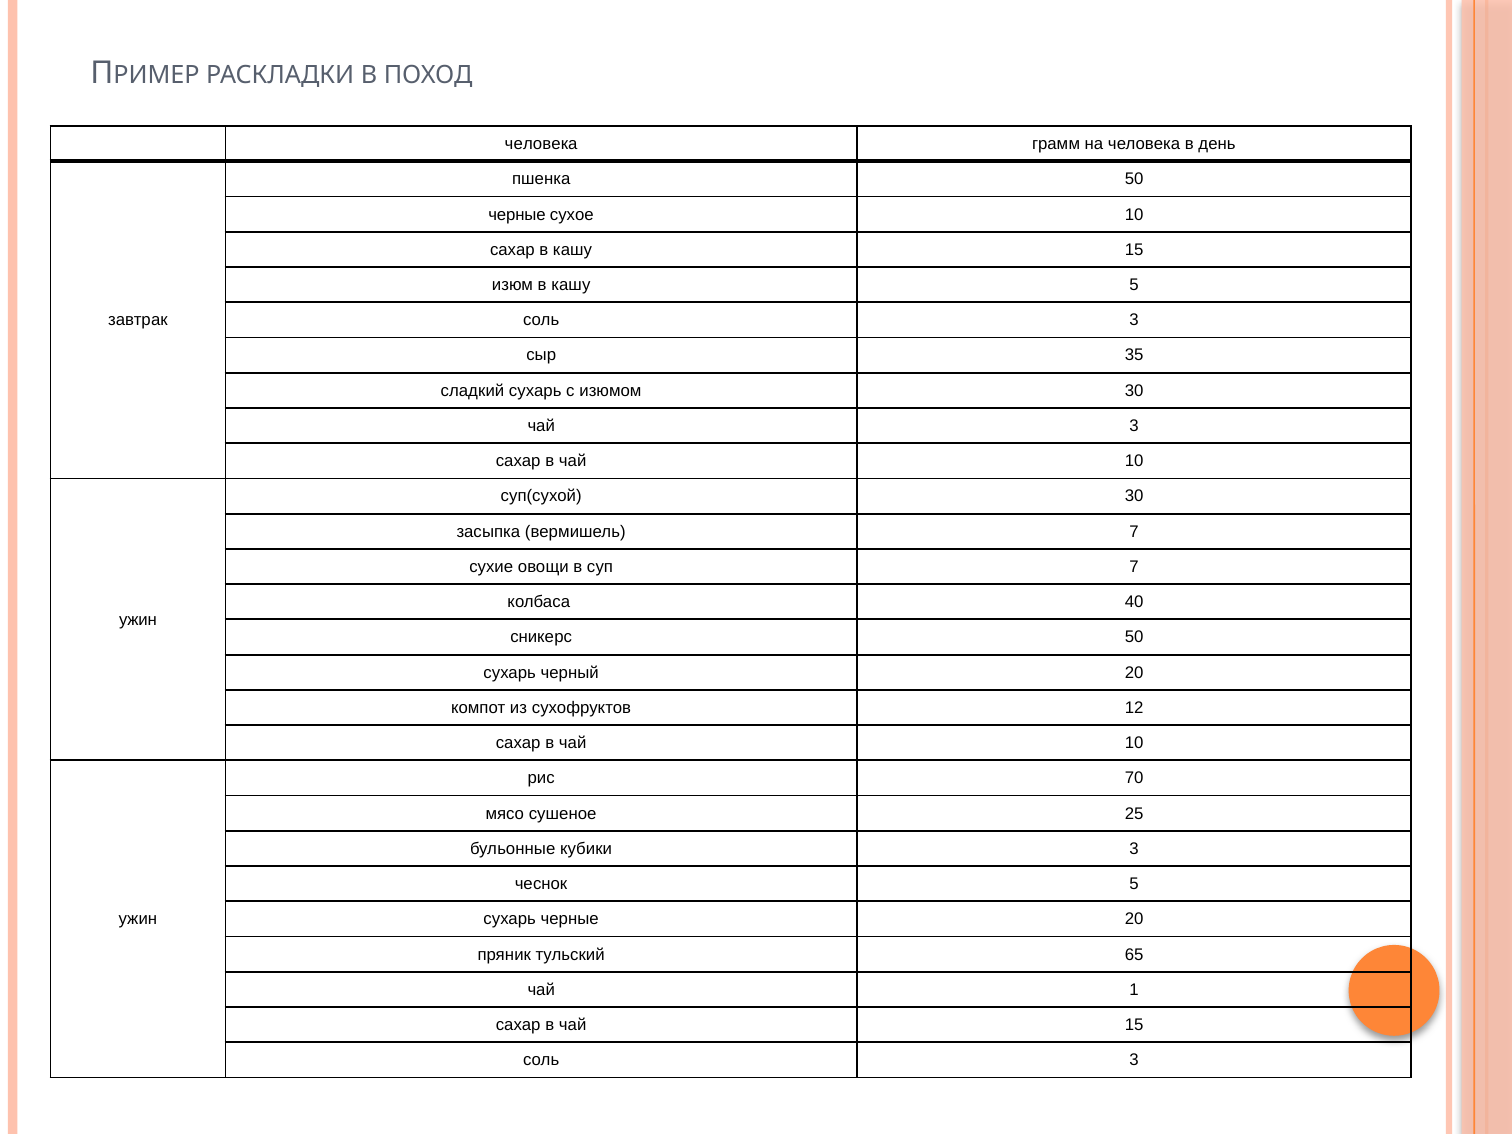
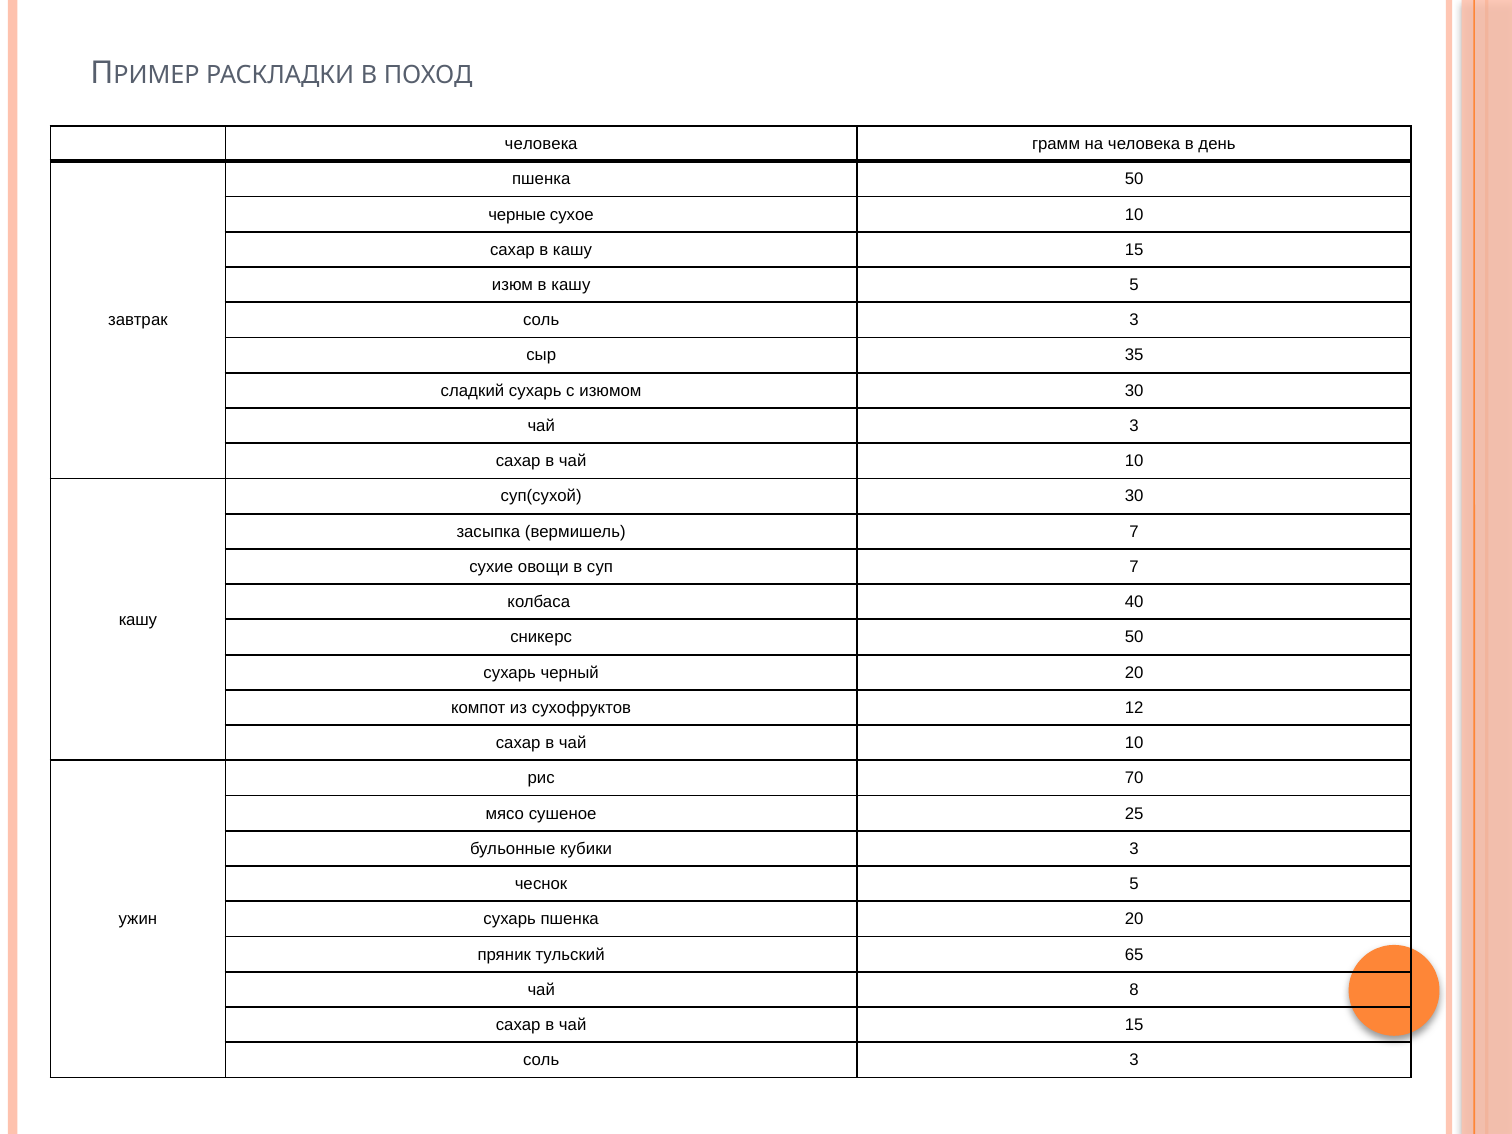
ужин at (138, 620): ужин -> кашу
сухарь черные: черные -> пшенка
1: 1 -> 8
